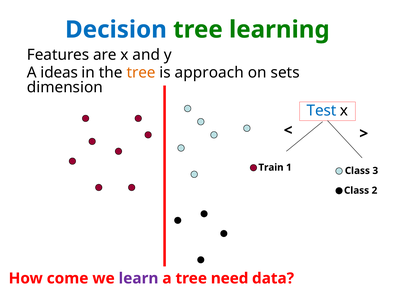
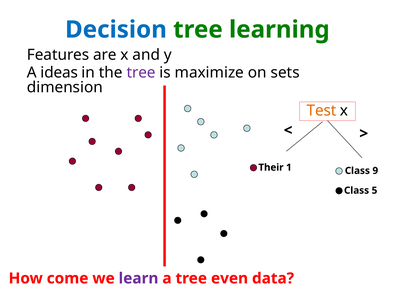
tree at (141, 73) colour: orange -> purple
approach: approach -> maximize
Test colour: blue -> orange
Train: Train -> Their
3: 3 -> 9
2: 2 -> 5
need: need -> even
